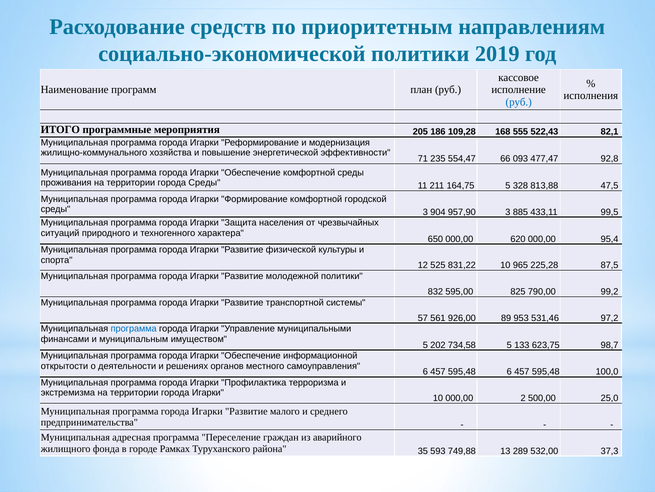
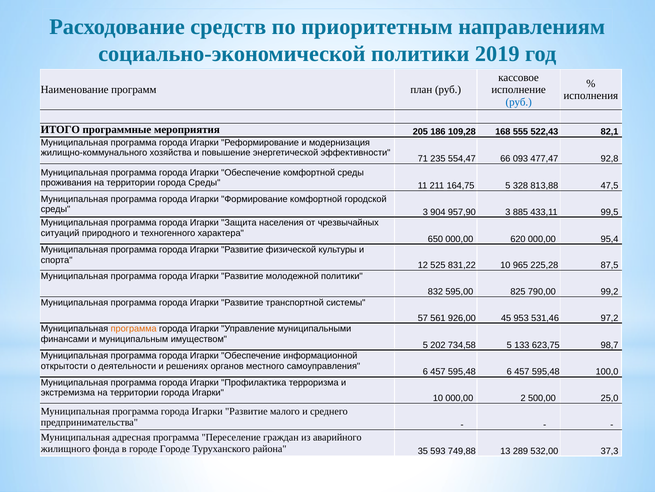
89: 89 -> 45
программа at (134, 328) colour: blue -> orange
городе Рамках: Рамках -> Городе
